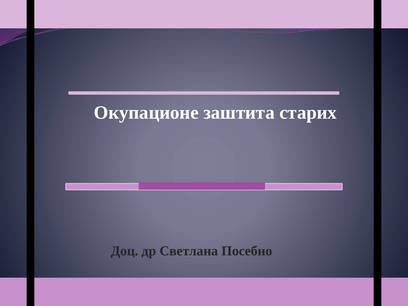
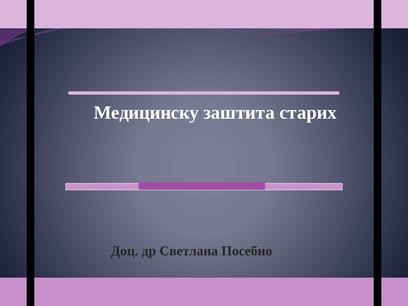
Окупационе: Окупационе -> Медицинску
